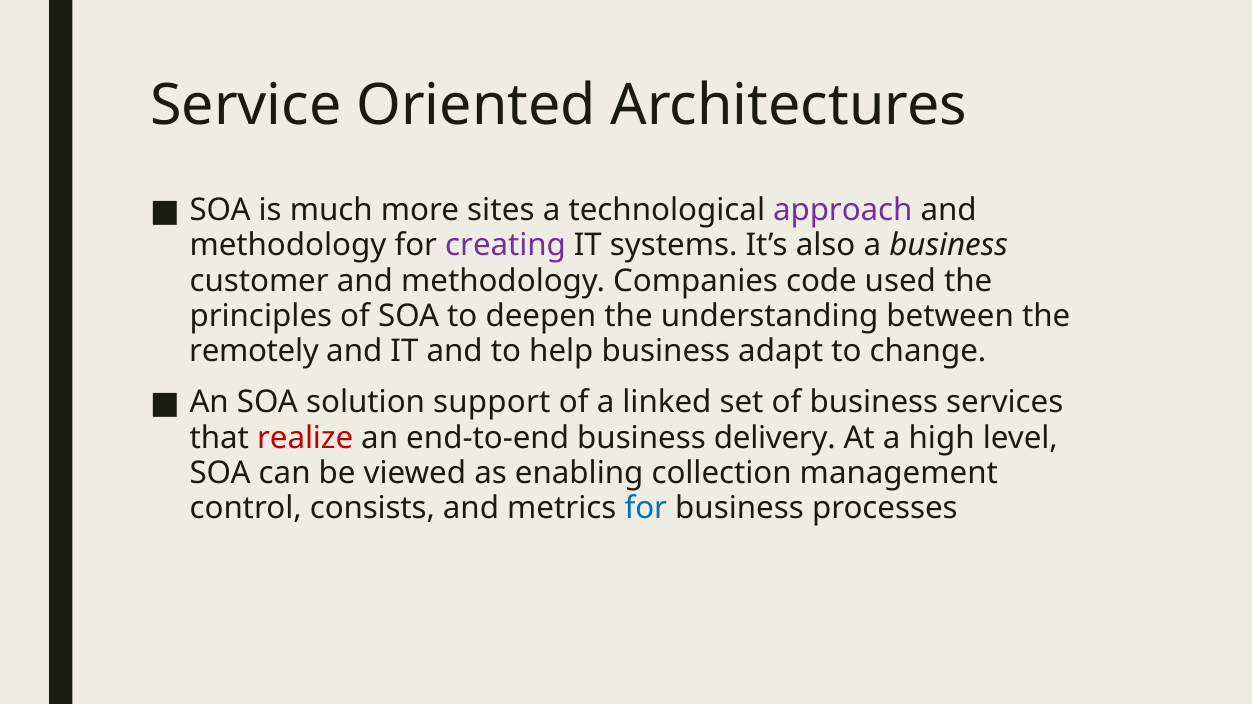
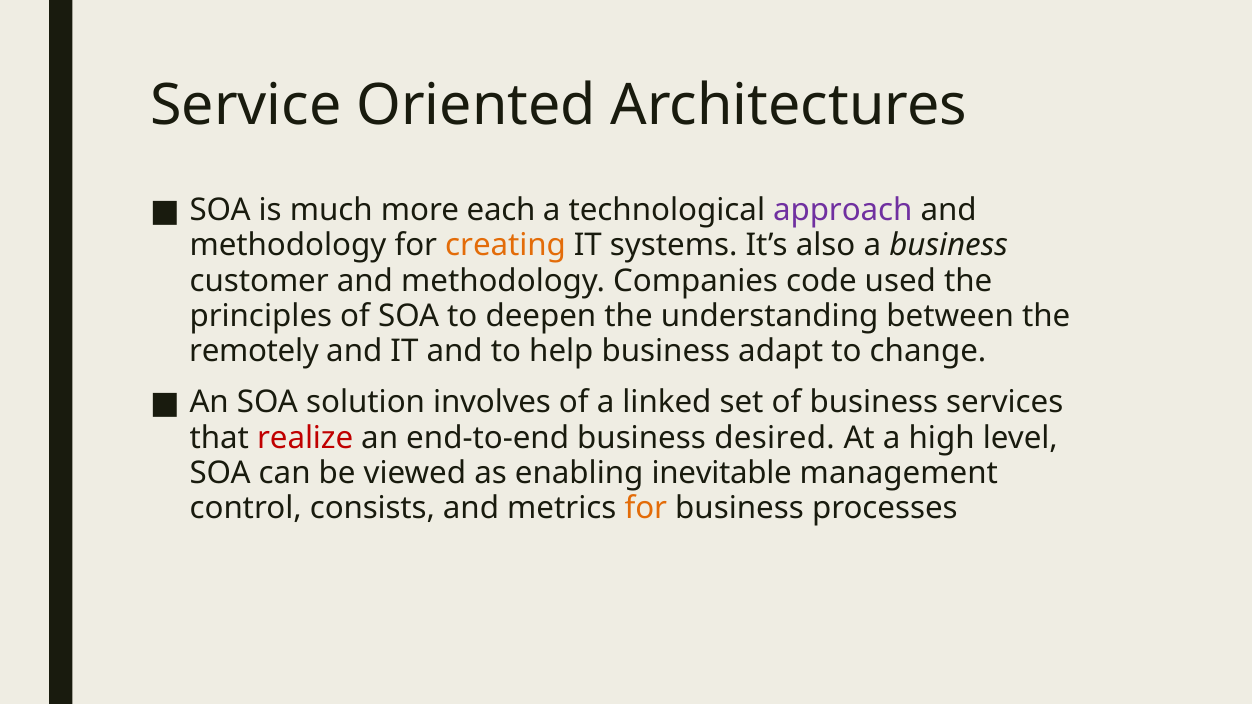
sites: sites -> each
creating colour: purple -> orange
support: support -> involves
delivery: delivery -> desired
collection: collection -> inevitable
for at (646, 509) colour: blue -> orange
